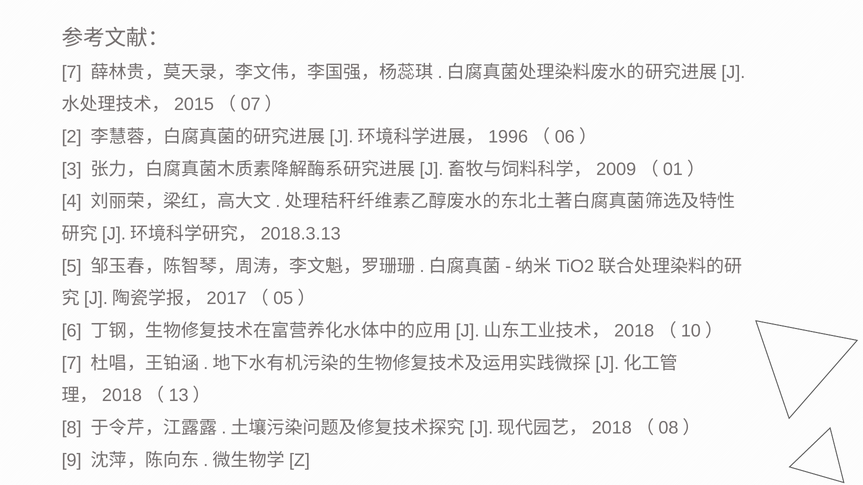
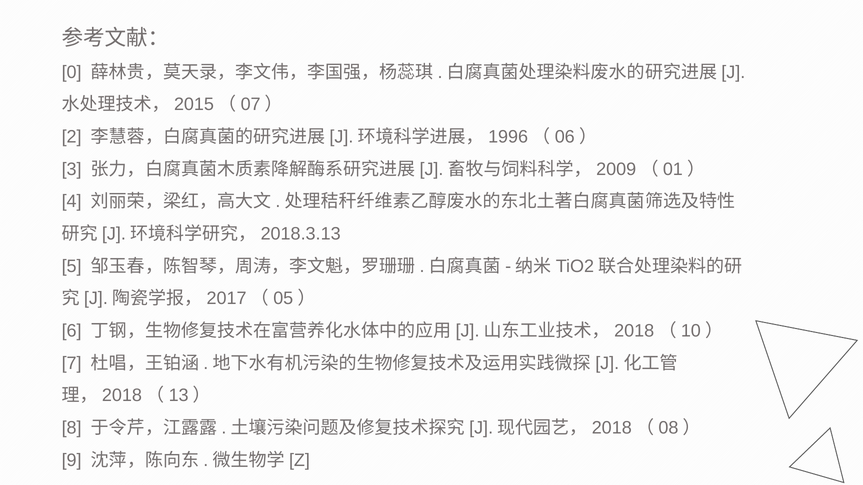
7 at (72, 72): 7 -> 0
